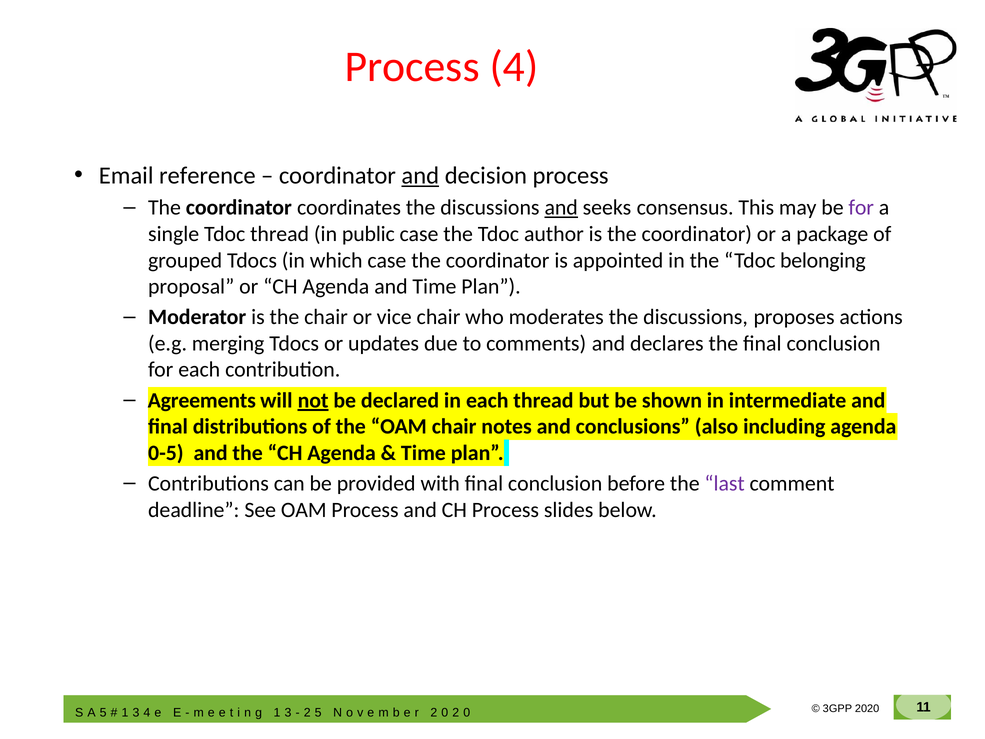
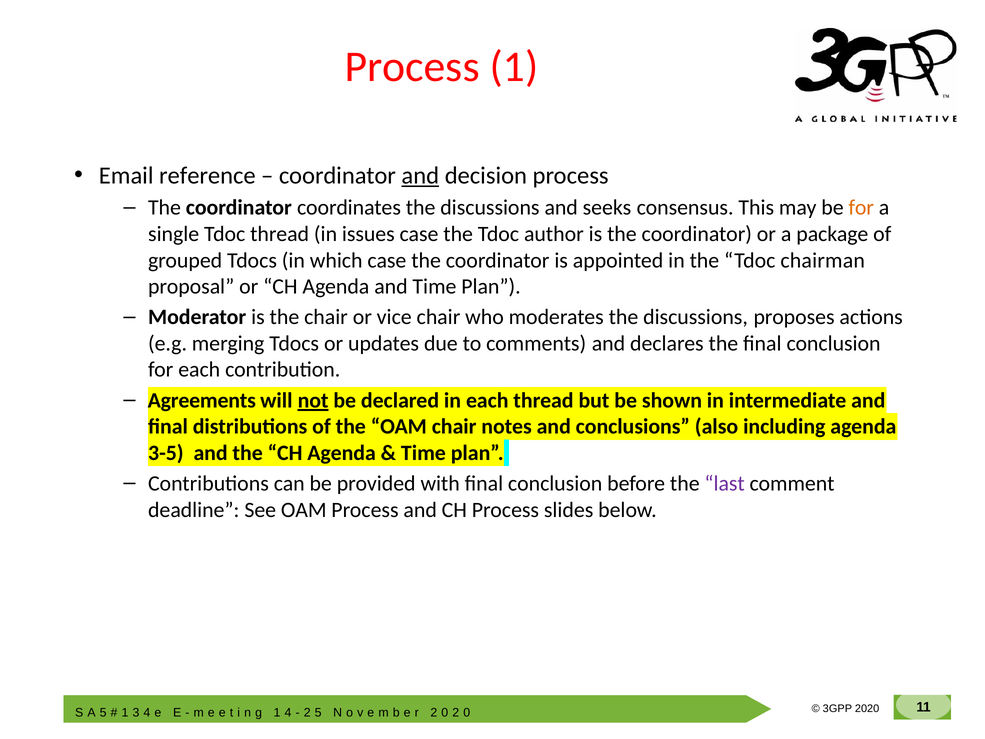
Process 4: 4 -> 1
and at (561, 208) underline: present -> none
for at (861, 208) colour: purple -> orange
public: public -> issues
belonging: belonging -> chairman
0-5: 0-5 -> 3-5
3 at (288, 712): 3 -> 4
